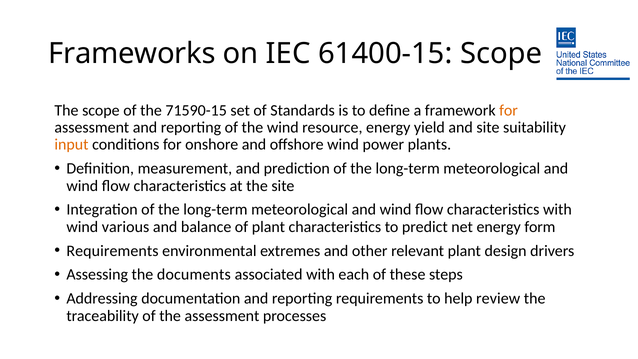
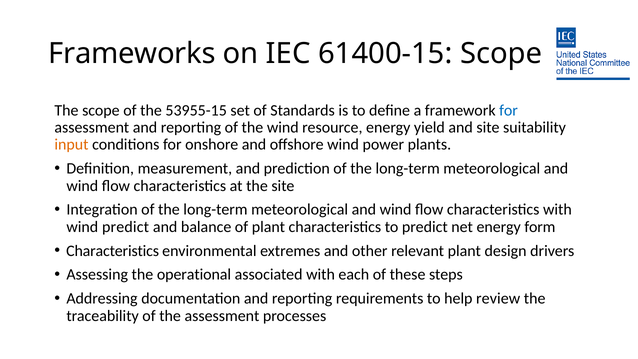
71590-15: 71590-15 -> 53955-15
for at (509, 110) colour: orange -> blue
wind various: various -> predict
Requirements at (112, 251): Requirements -> Characteristics
documents: documents -> operational
